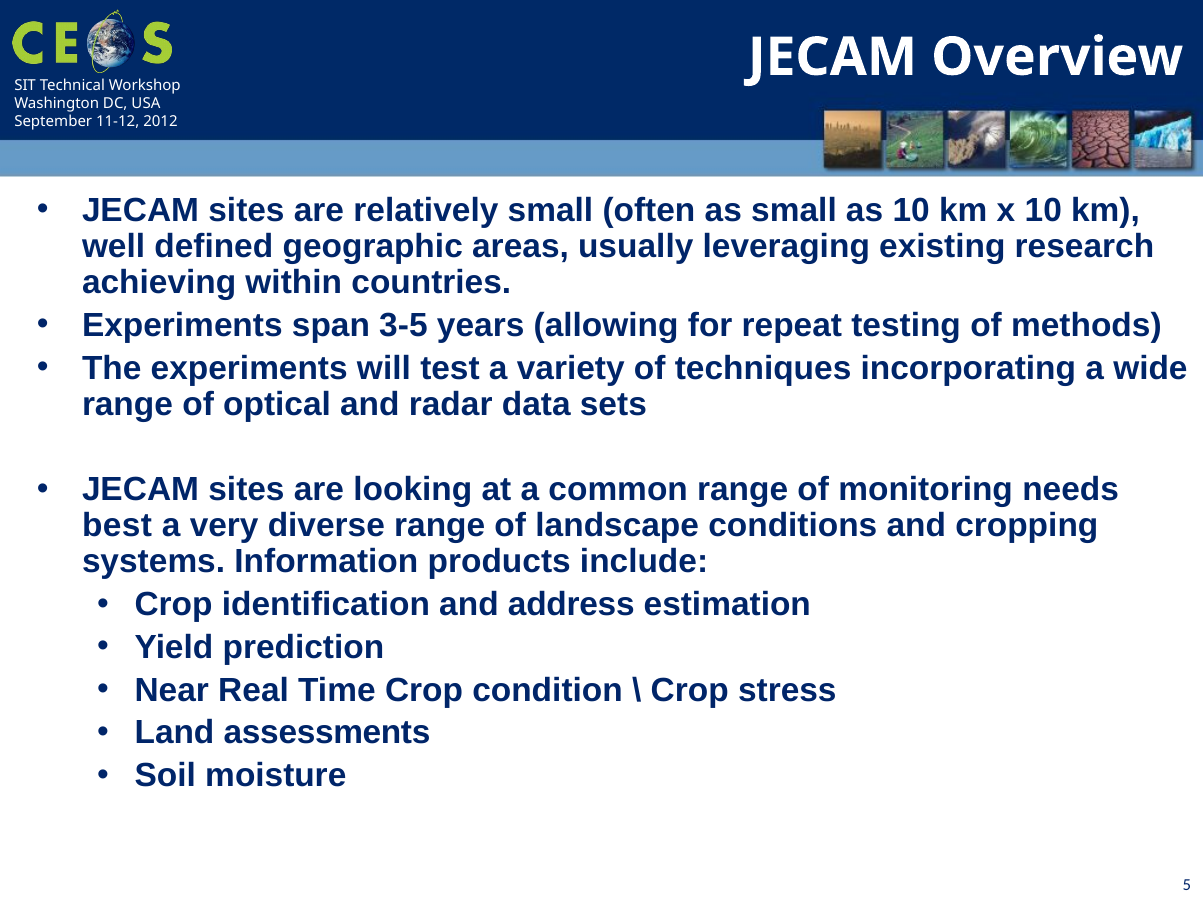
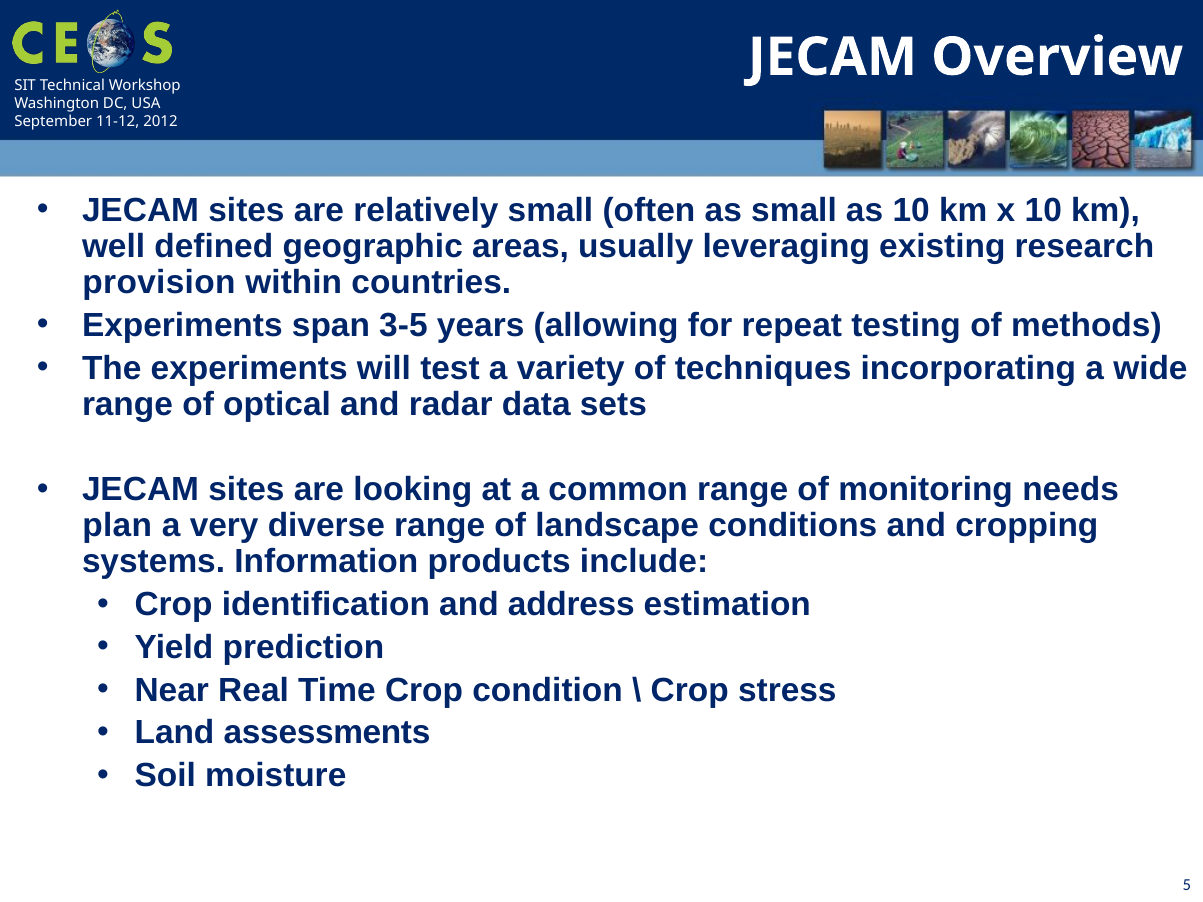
achieving: achieving -> provision
best: best -> plan
